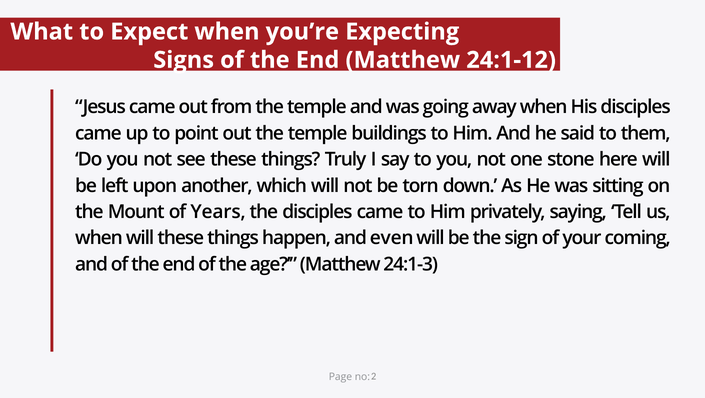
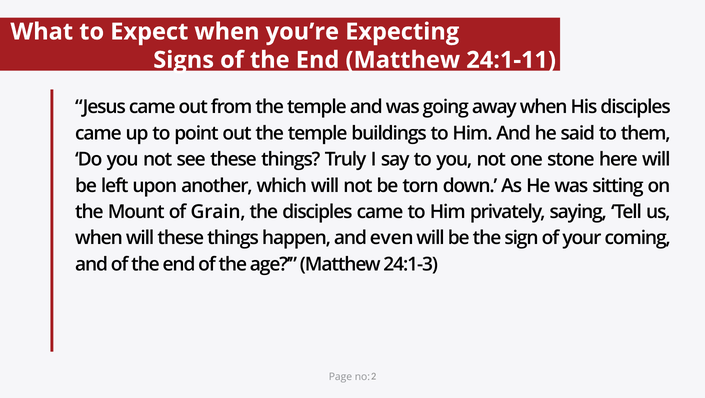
24:1-12: 24:1-12 -> 24:1-11
Years: Years -> Grain
